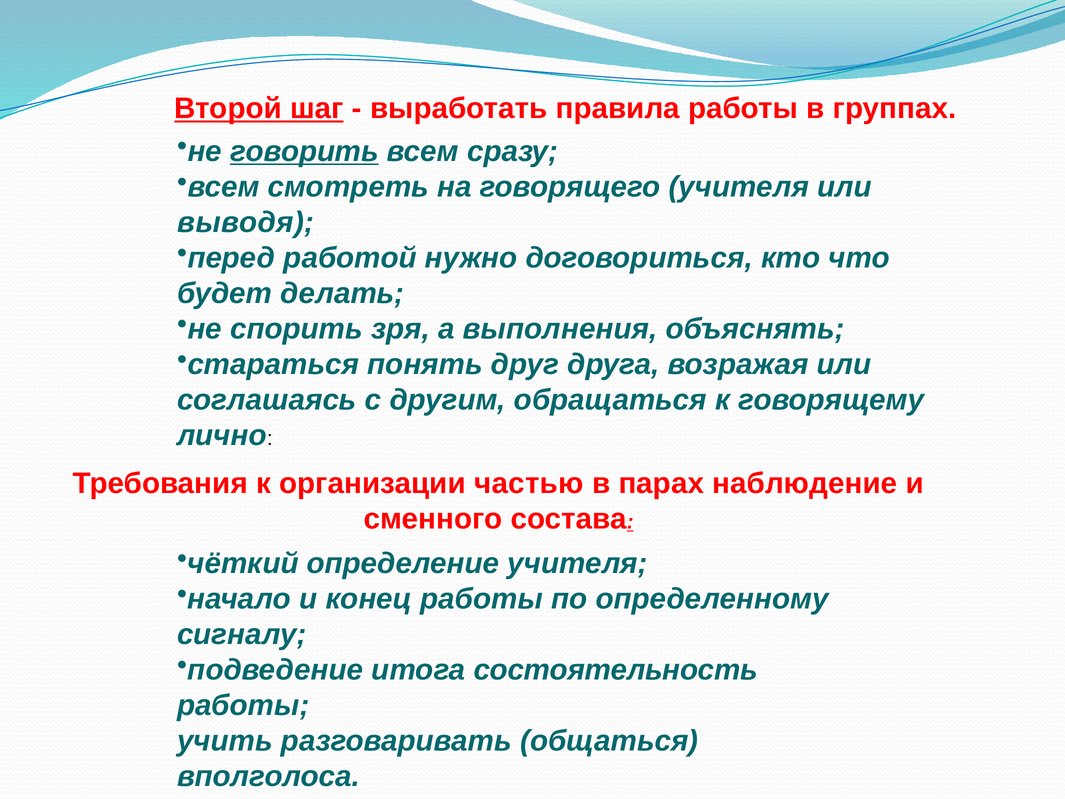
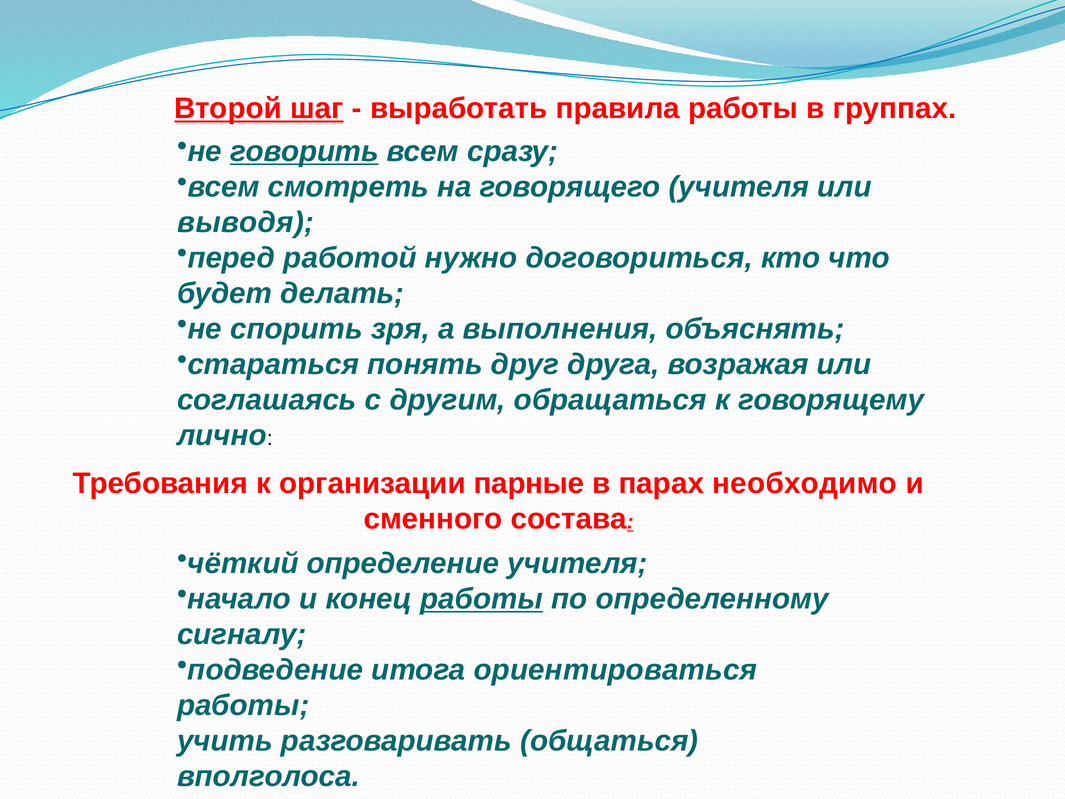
частью: частью -> парные
наблюдение: наблюдение -> необходимо
работы at (482, 599) underline: none -> present
состоятельность: состоятельность -> ориентироваться
